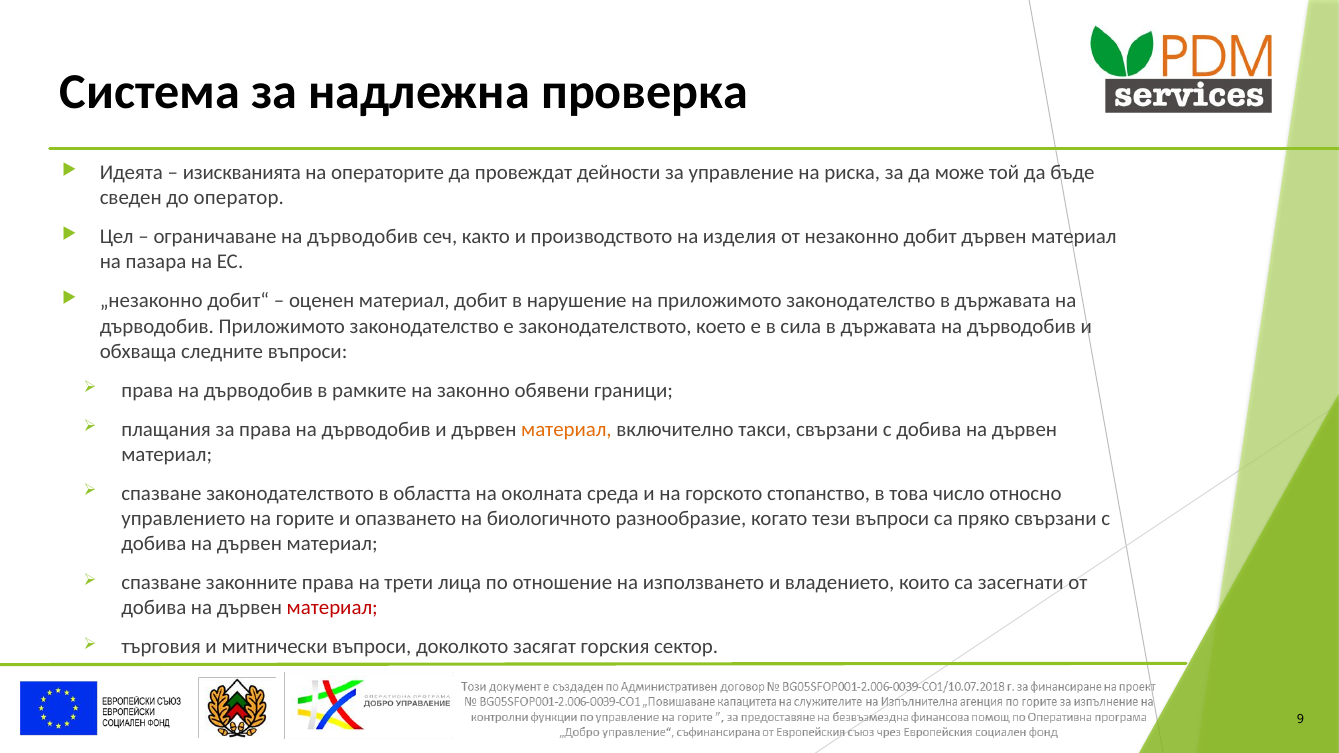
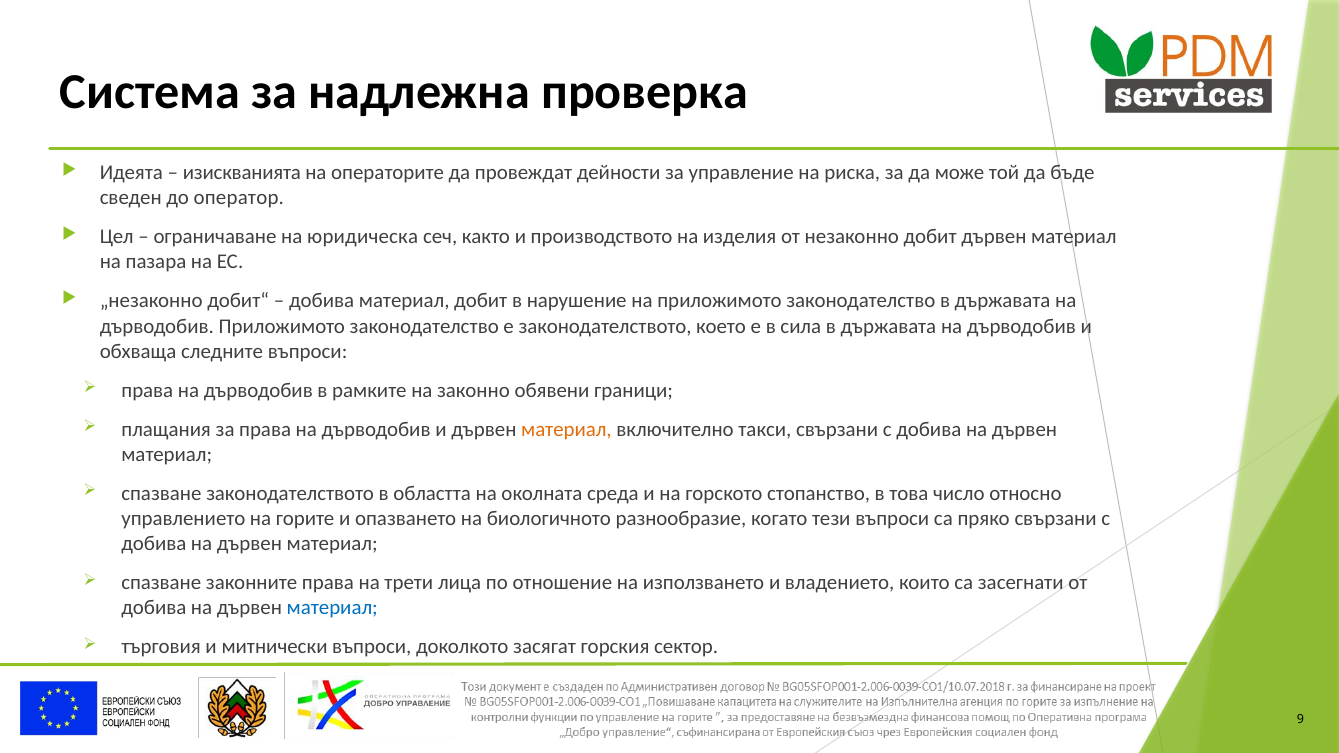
ограничаване на дърводобив: дърводобив -> юридическа
оценен at (322, 301): оценен -> добива
материал at (332, 608) colour: red -> blue
